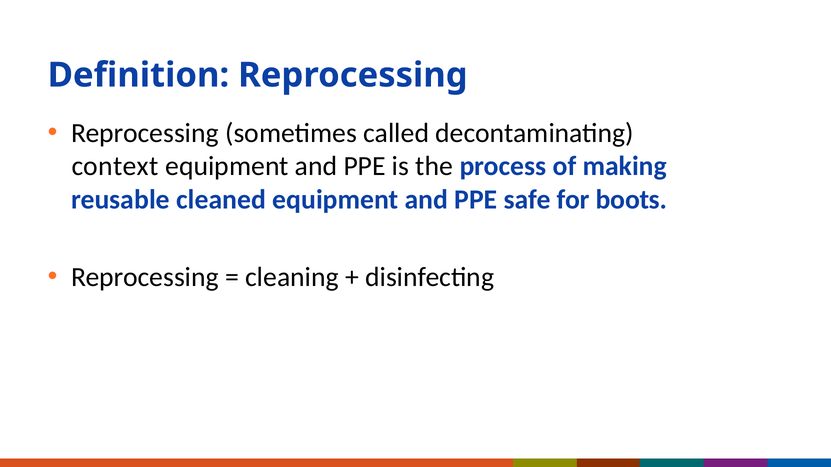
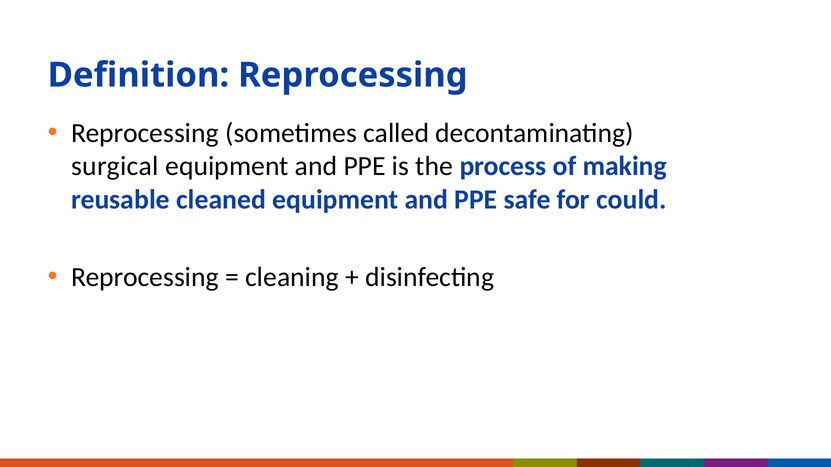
context: context -> surgical
boots: boots -> could
